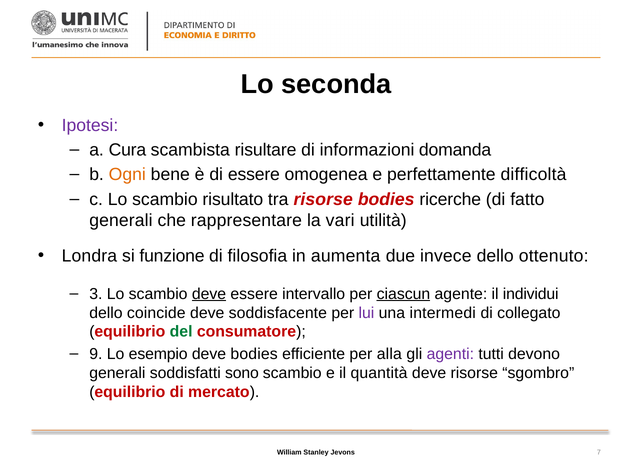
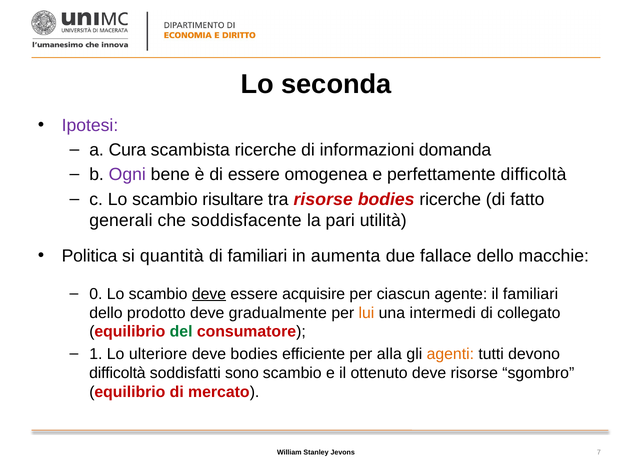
scambista risultare: risultare -> ricerche
Ogni colour: orange -> purple
risultato: risultato -> risultare
rappresentare: rappresentare -> soddisfacente
vari: vari -> pari
Londra: Londra -> Politica
funzione: funzione -> quantità
di filosofia: filosofia -> familiari
invece: invece -> fallace
ottenuto: ottenuto -> macchie
3: 3 -> 0
intervallo: intervallo -> acquisire
ciascun underline: present -> none
il individui: individui -> familiari
coincide: coincide -> prodotto
soddisfacente: soddisfacente -> gradualmente
lui colour: purple -> orange
9: 9 -> 1
esempio: esempio -> ulteriore
agenti colour: purple -> orange
generali at (117, 373): generali -> difficoltà
quantità: quantità -> ottenuto
